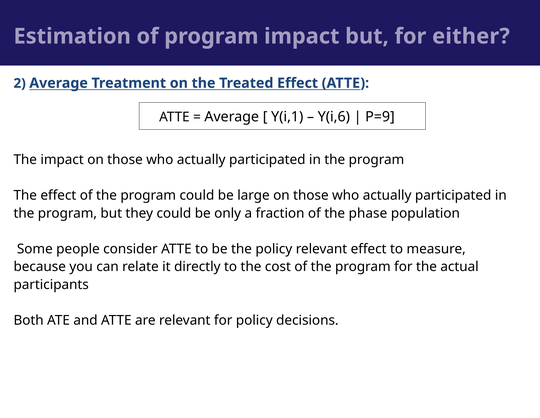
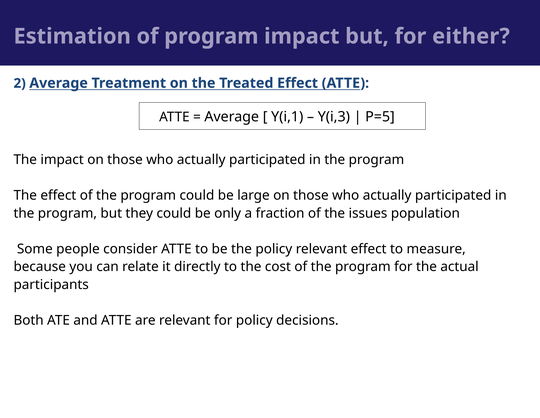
Y(i,6: Y(i,6 -> Y(i,3
P=9: P=9 -> P=5
phase: phase -> issues
